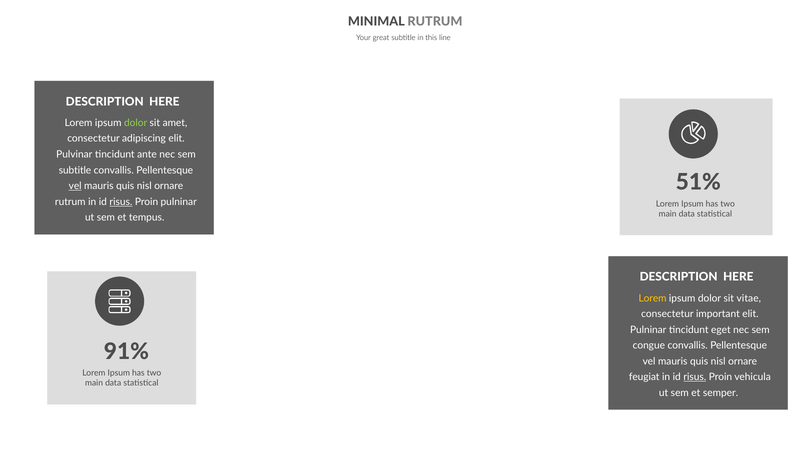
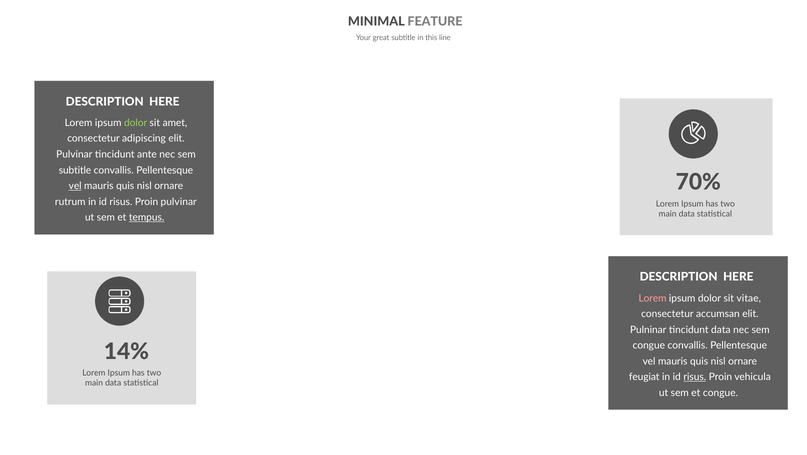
MINIMAL RUTRUM: RUTRUM -> FEATURE
51%: 51% -> 70%
risus at (121, 202) underline: present -> none
Proin pulninar: pulninar -> pulvinar
tempus underline: none -> present
Lorem at (653, 298) colour: yellow -> pink
important: important -> accumsan
tincidunt eget: eget -> data
91%: 91% -> 14%
et semper: semper -> congue
